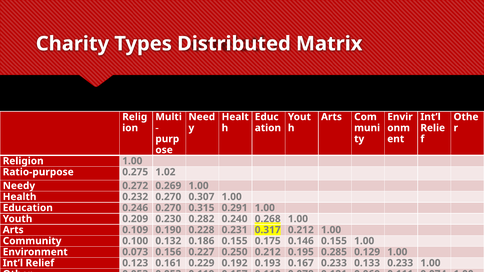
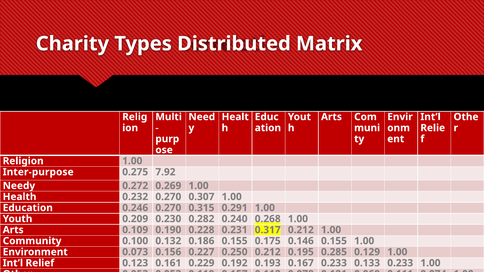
Ratio-purpose: Ratio-purpose -> Inter-purpose
1.02: 1.02 -> 7.92
